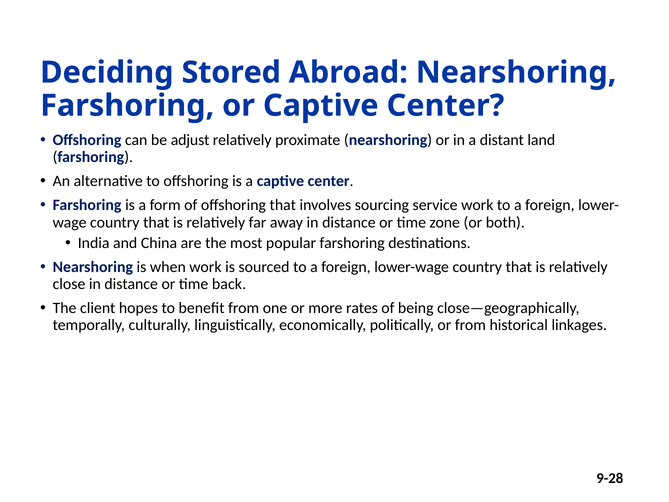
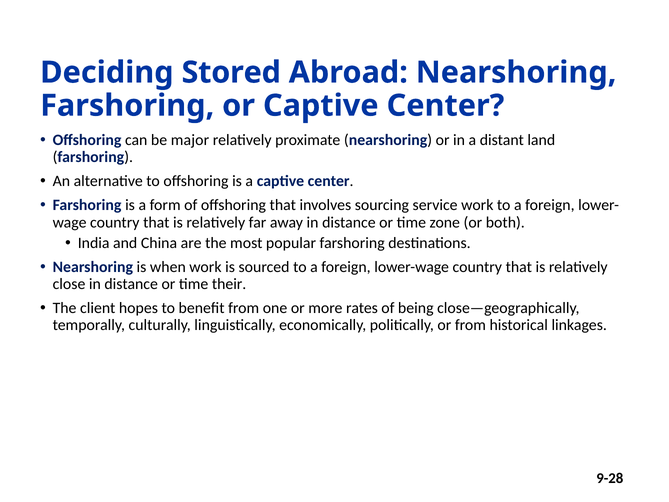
adjust: adjust -> major
back: back -> their
